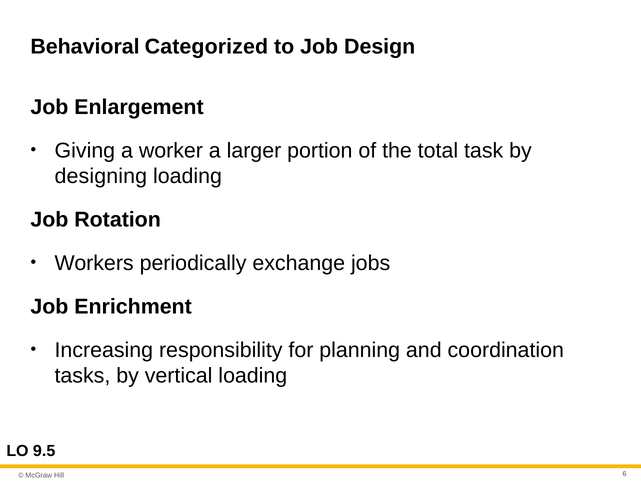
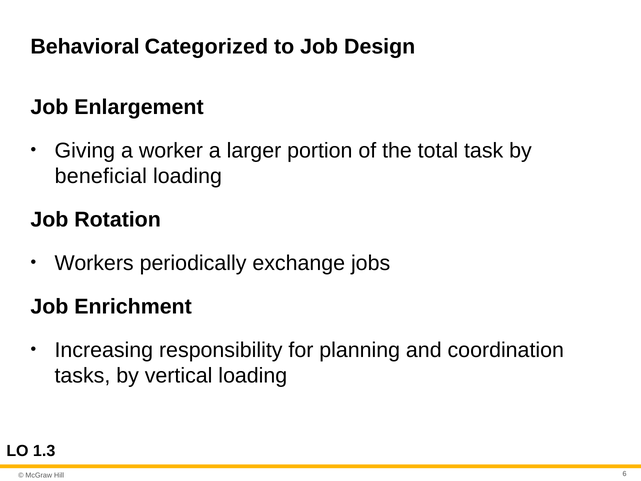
designing: designing -> beneficial
9.5: 9.5 -> 1.3
